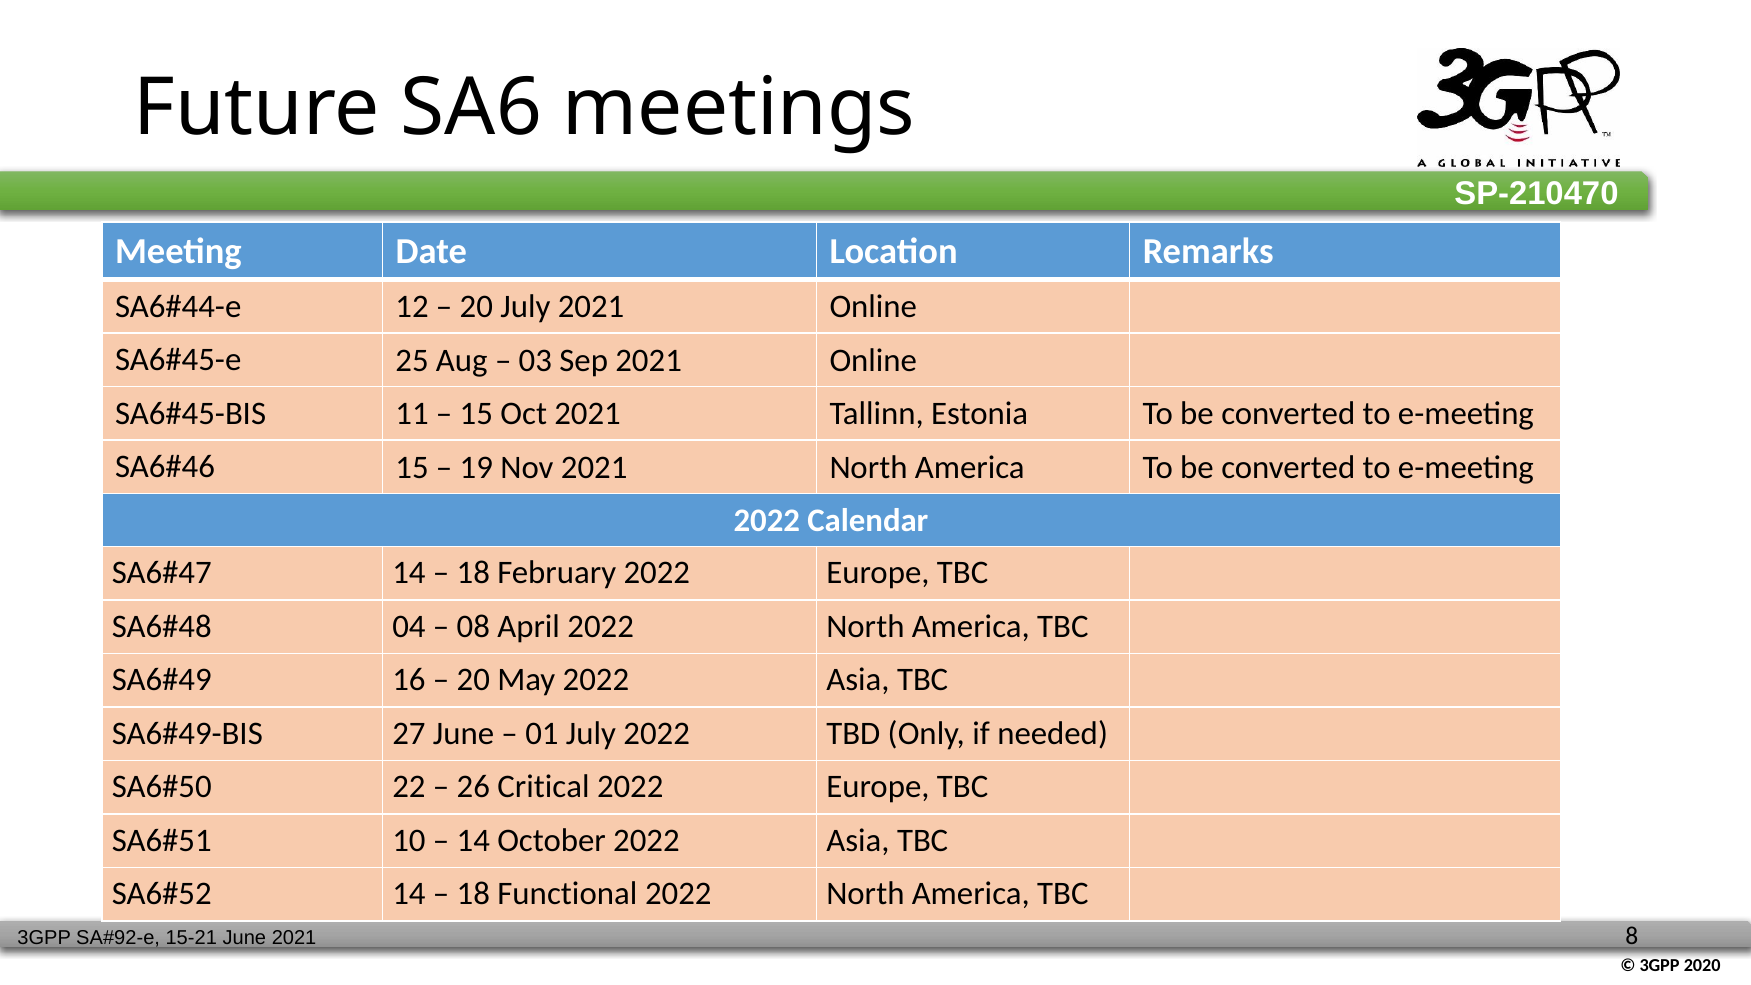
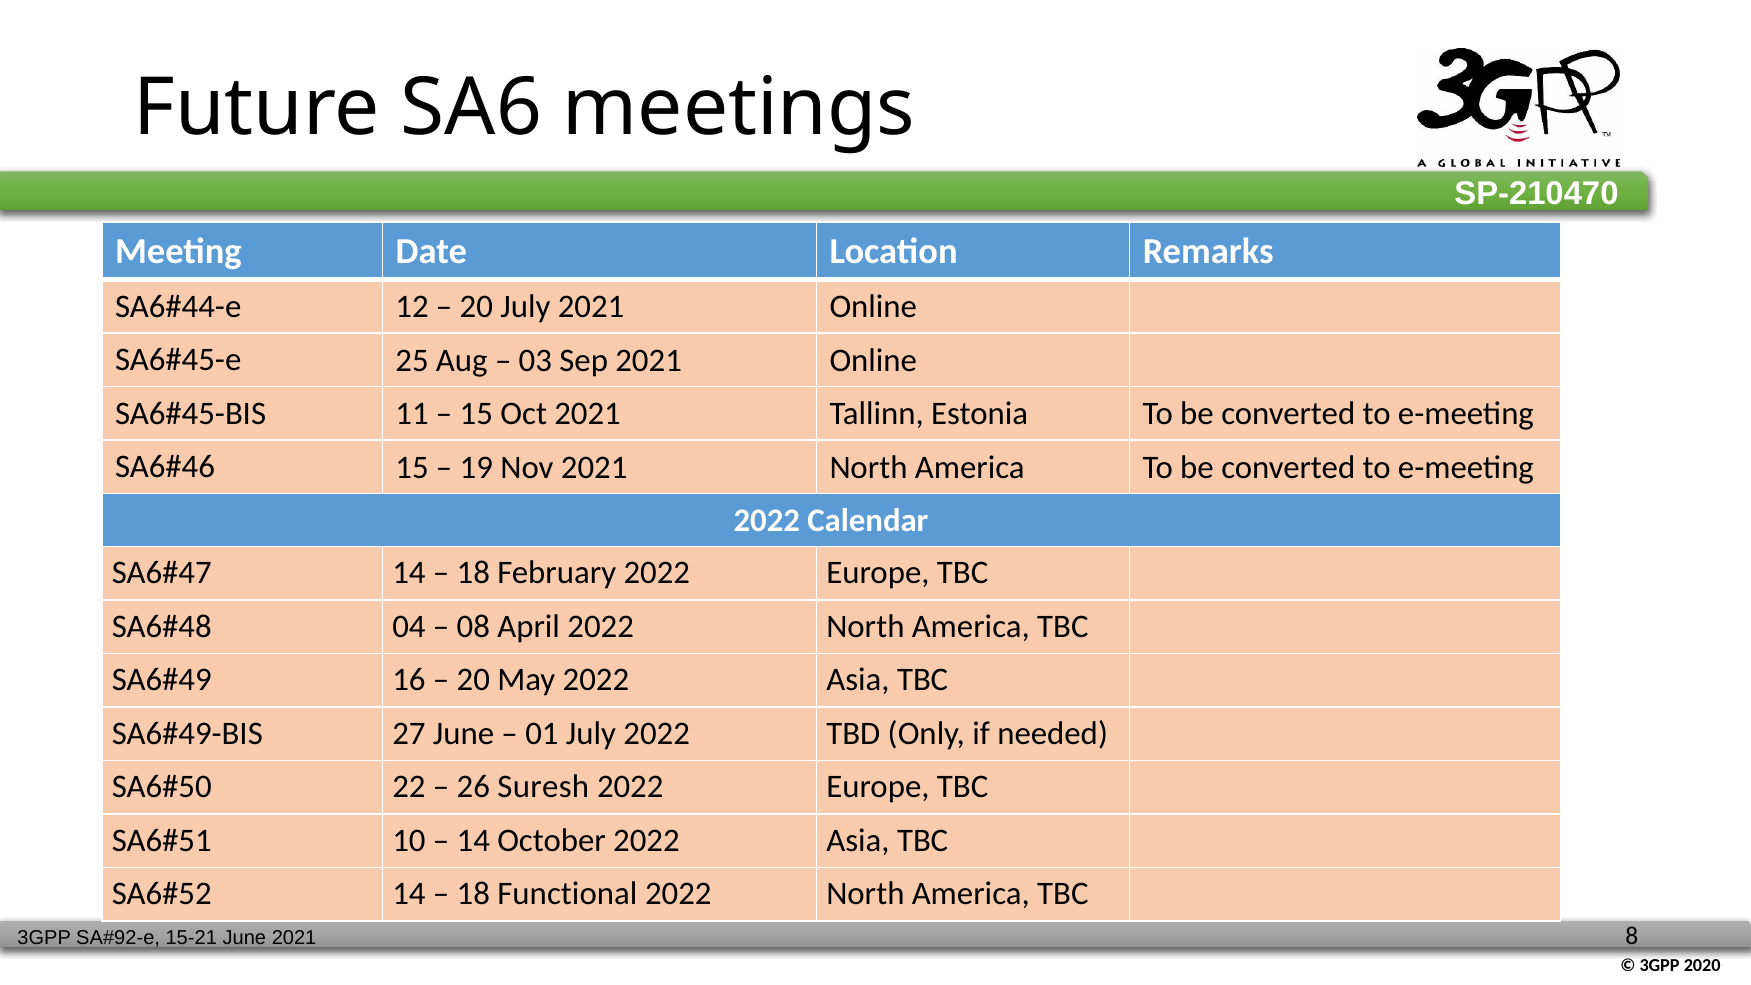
Critical: Critical -> Suresh
